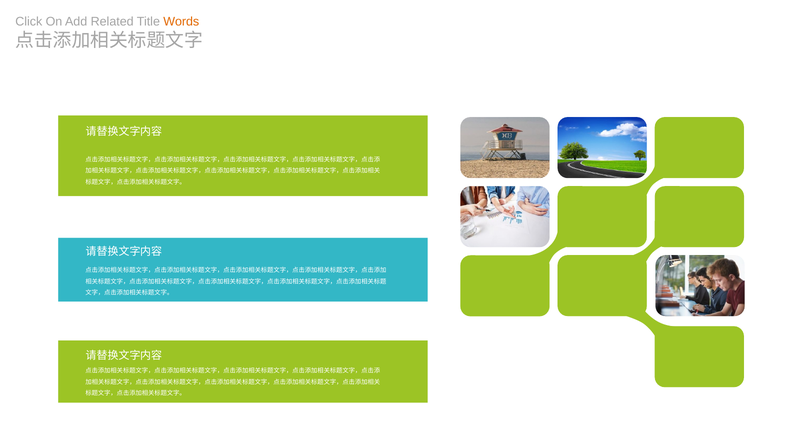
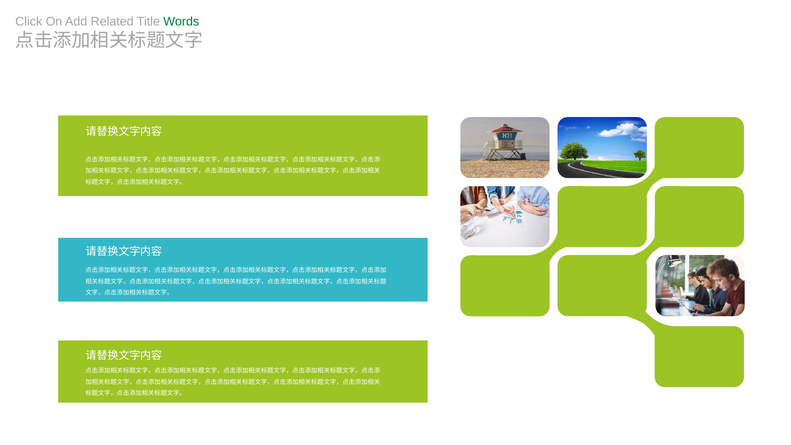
Words colour: orange -> green
